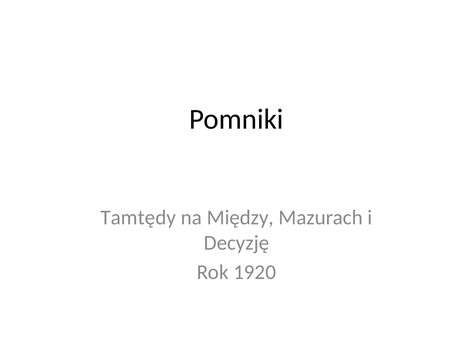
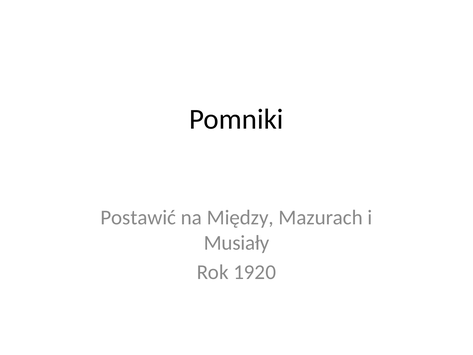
Tamtędy: Tamtędy -> Postawić
Decyzję: Decyzję -> Musiały
